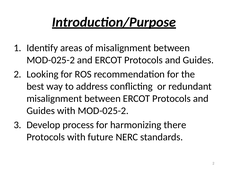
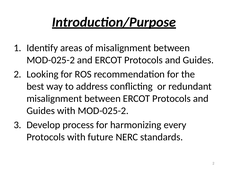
there: there -> every
